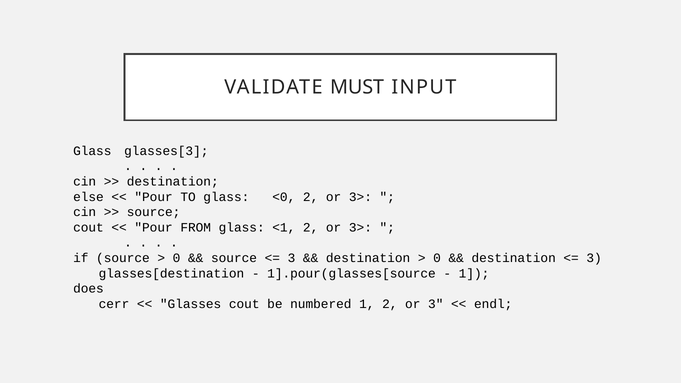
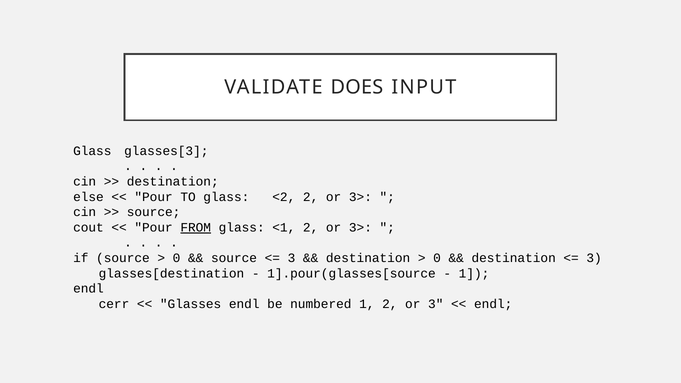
MUST: MUST -> DOES
<0: <0 -> <2
FROM underline: none -> present
does at (88, 289): does -> endl
Glasses cout: cout -> endl
